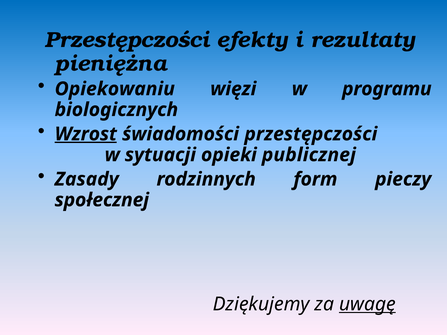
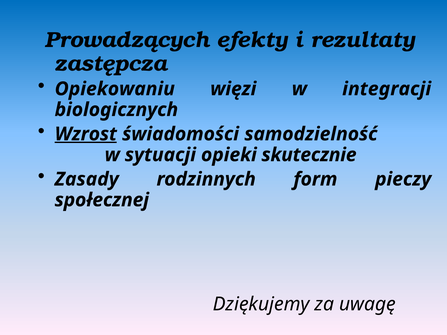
Przestępczości at (127, 40): Przestępczości -> Prowadzących
pieniężna: pieniężna -> zastępcza
programu: programu -> integracji
świadomości przestępczości: przestępczości -> samodzielność
publicznej: publicznej -> skutecznie
uwagę underline: present -> none
